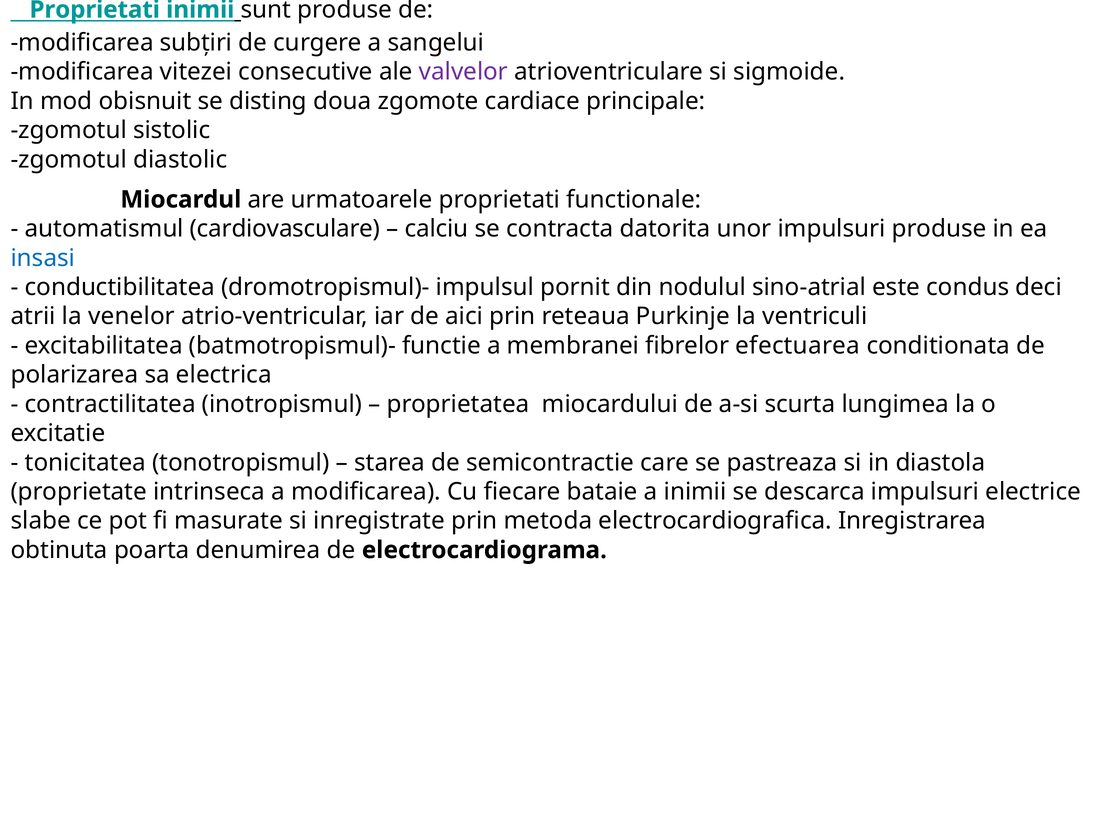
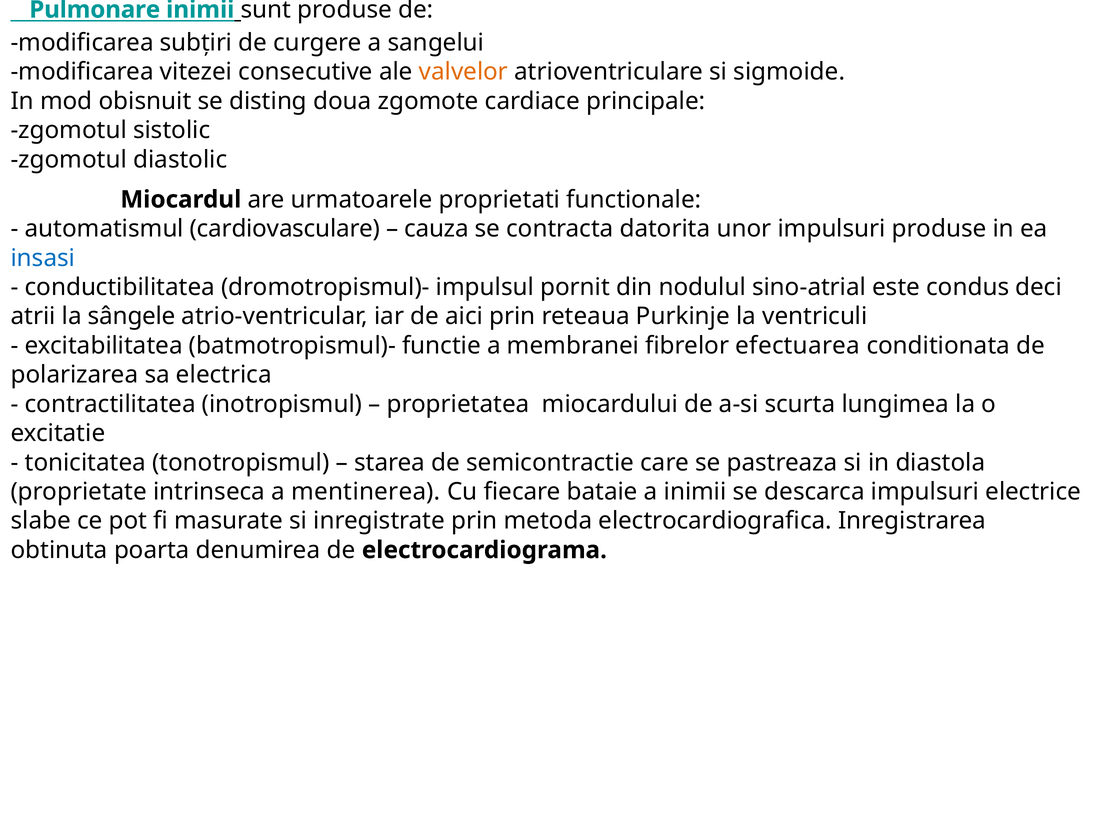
Proprietati at (95, 10): Proprietati -> Pulmonare
valvelor colour: purple -> orange
calciu: calciu -> cauza
venelor: venelor -> sângele
a modificarea: modificarea -> mentinerea
